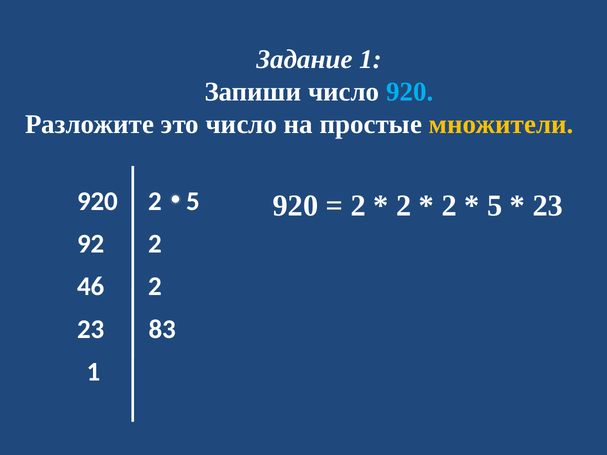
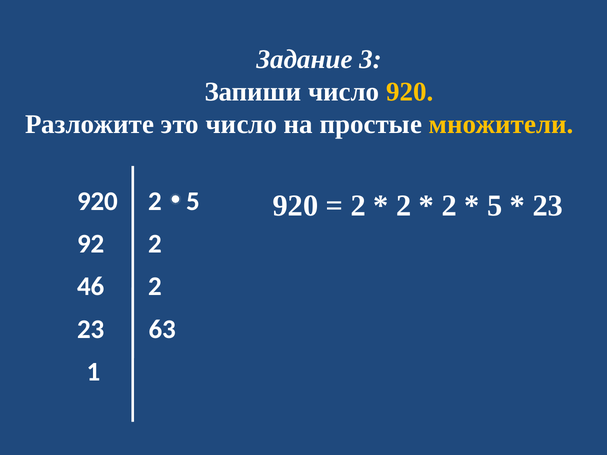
Задание 1: 1 -> 3
920 at (410, 92) colour: light blue -> yellow
83: 83 -> 63
